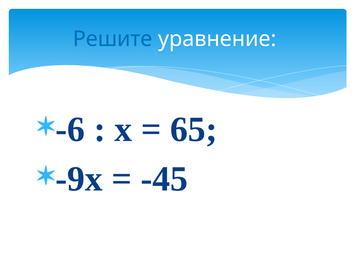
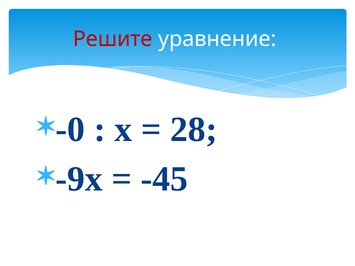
Решите colour: blue -> red
-6: -6 -> -0
65: 65 -> 28
